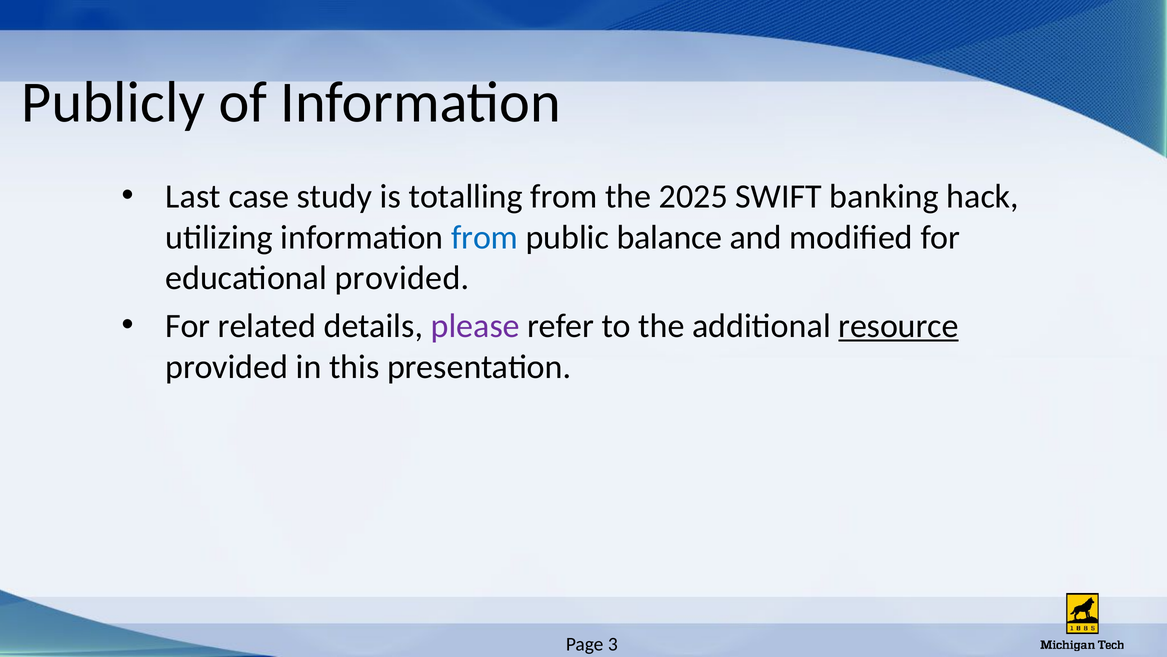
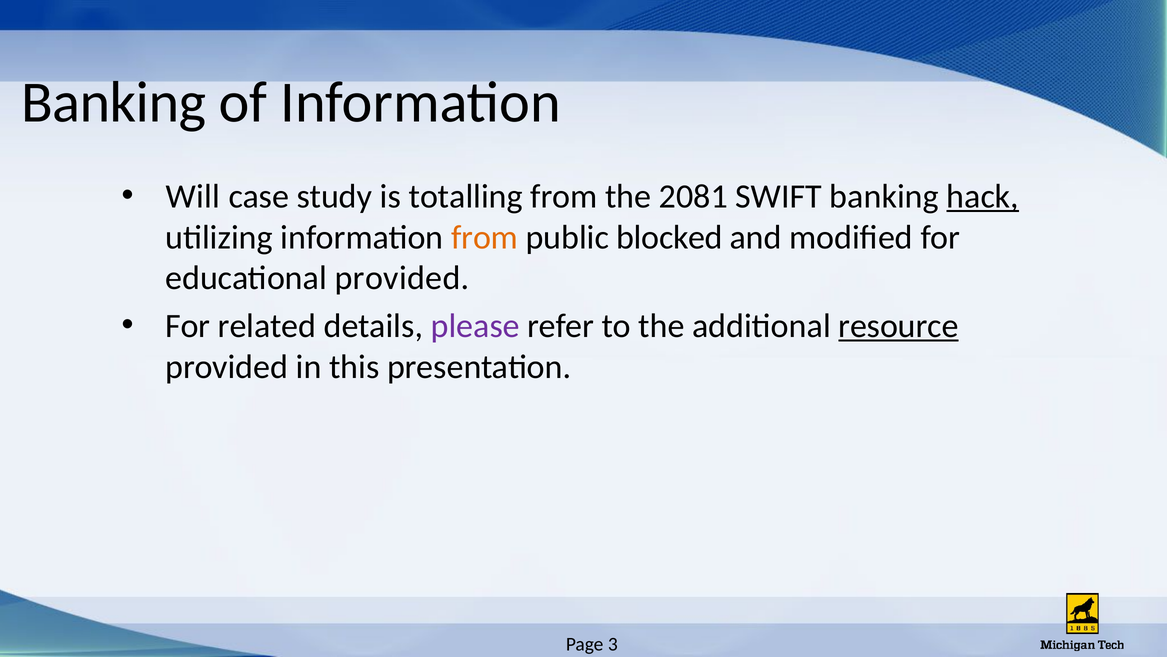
Publicly at (113, 103): Publicly -> Banking
Last: Last -> Will
2025: 2025 -> 2081
hack underline: none -> present
from at (485, 237) colour: blue -> orange
balance: balance -> blocked
